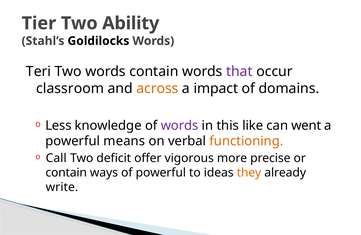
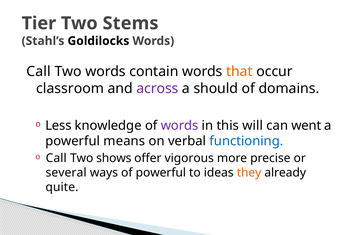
Ability: Ability -> Stems
Teri at (39, 71): Teri -> Call
that colour: purple -> orange
across colour: orange -> purple
impact: impact -> should
like: like -> will
functioning colour: orange -> blue
deficit: deficit -> shows
contain at (66, 172): contain -> several
write: write -> quite
